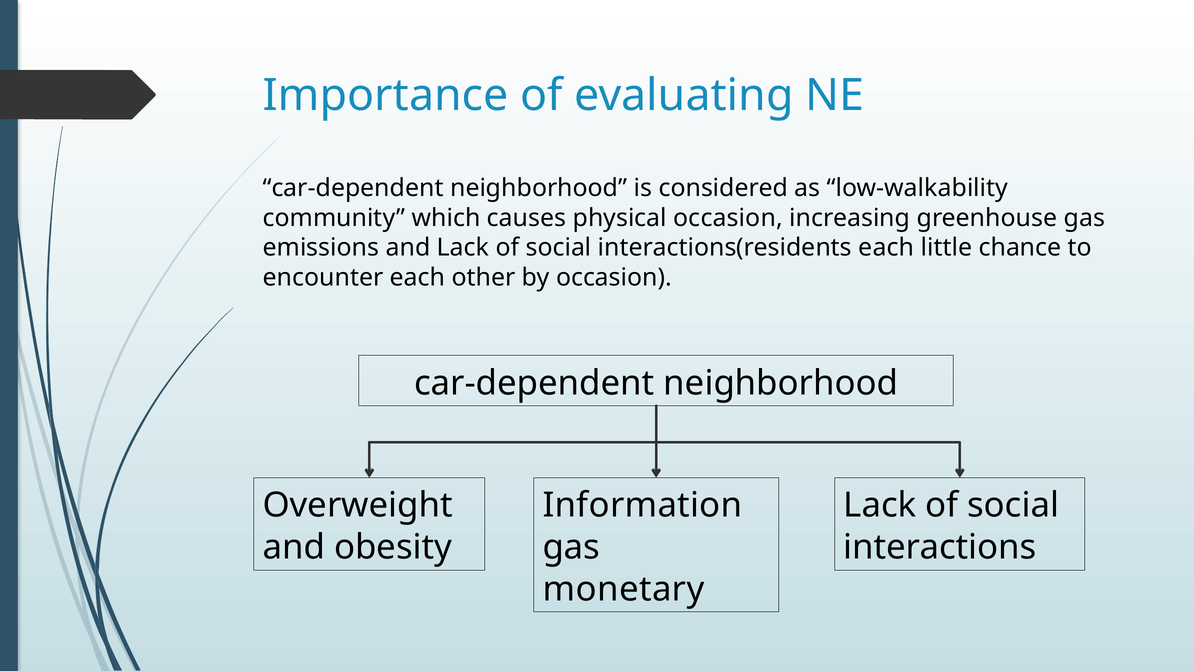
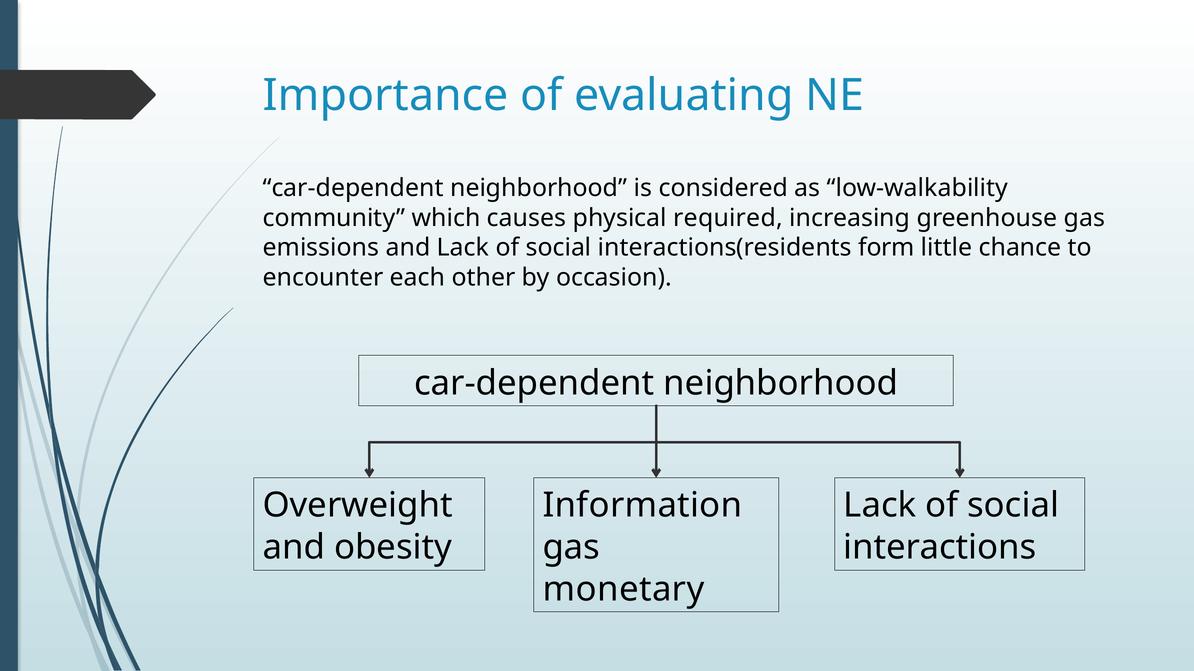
physical occasion: occasion -> required
interactions(residents each: each -> form
